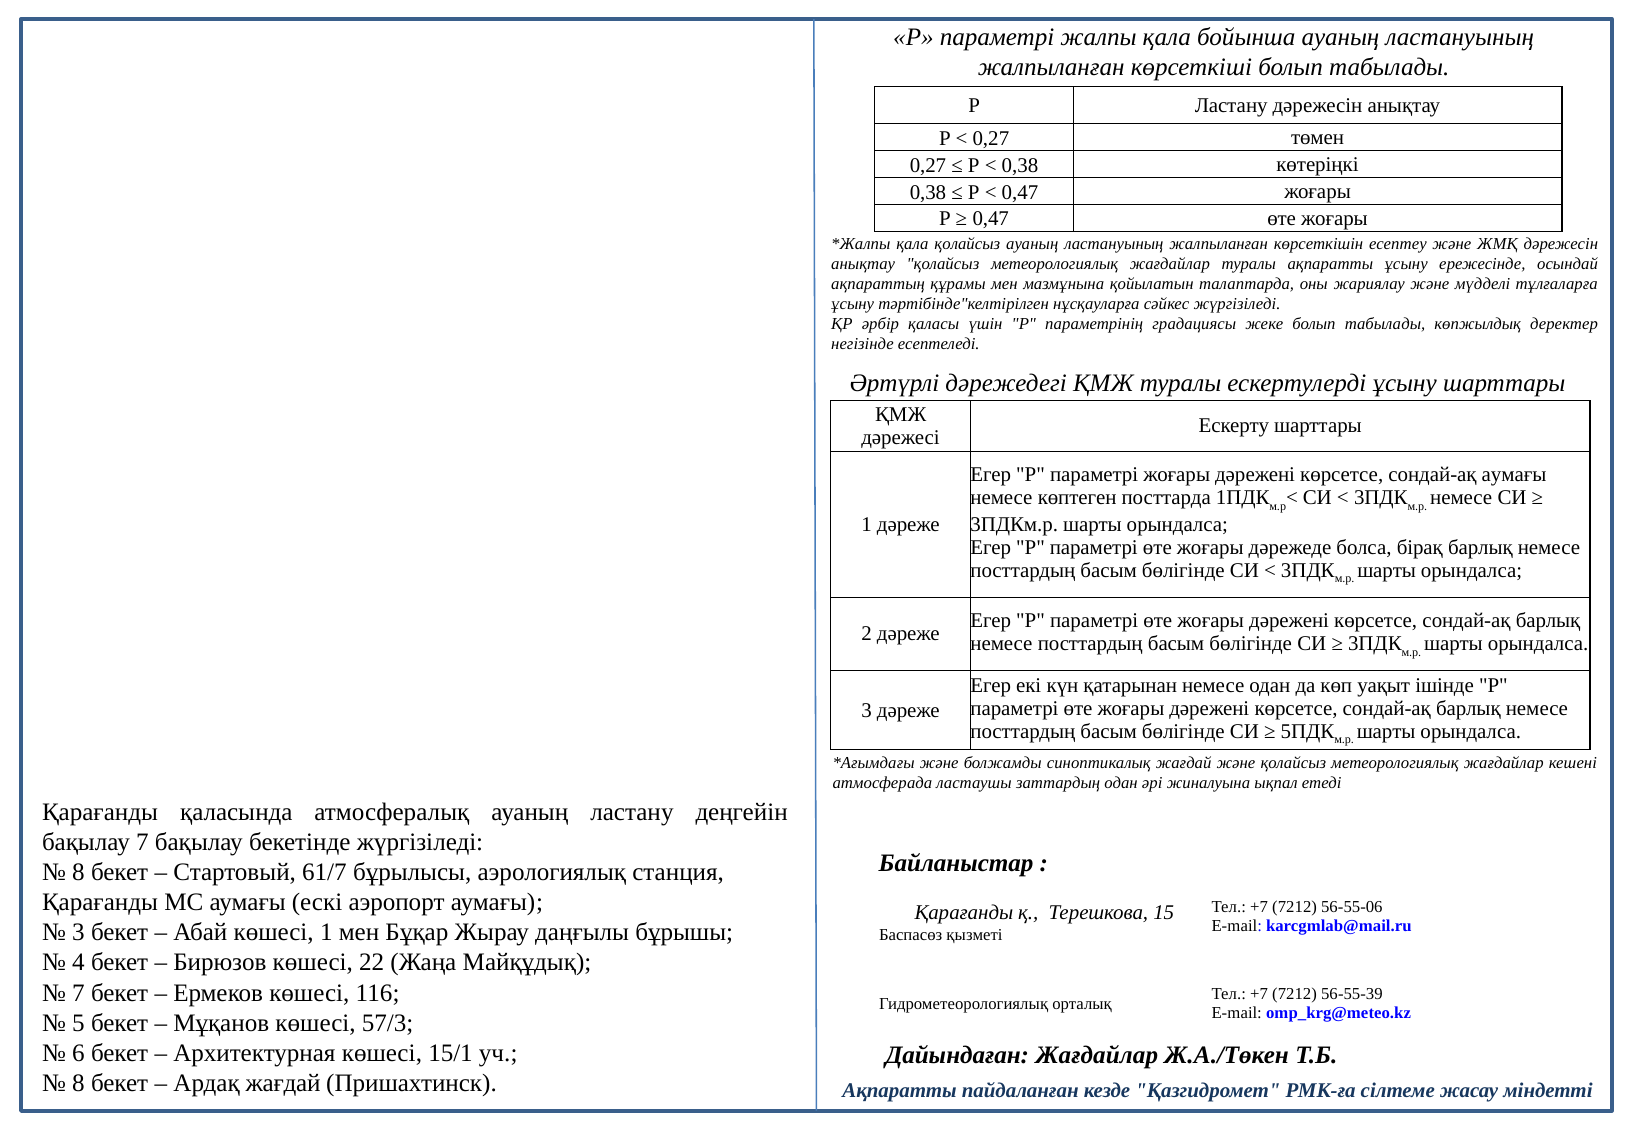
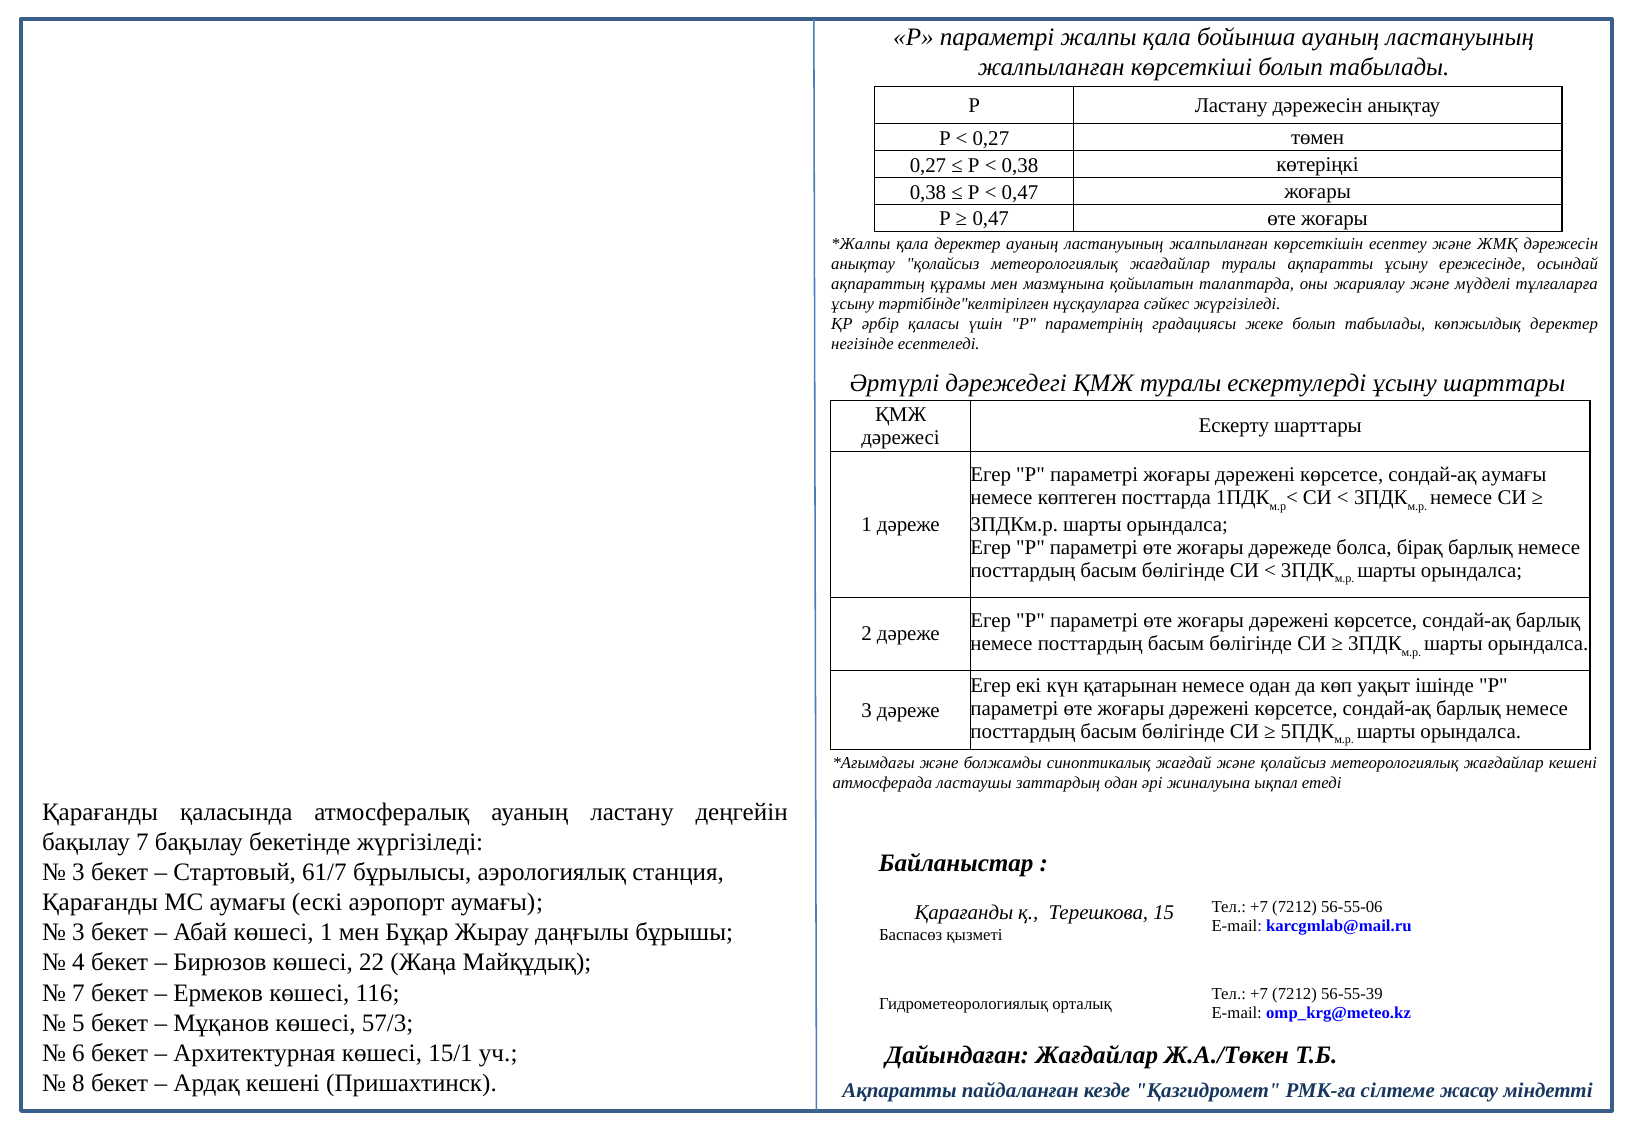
қала қолайсыз: қолайсыз -> деректер
8 at (78, 873): 8 -> 3
Ардақ жағдай: жағдай -> кешені
